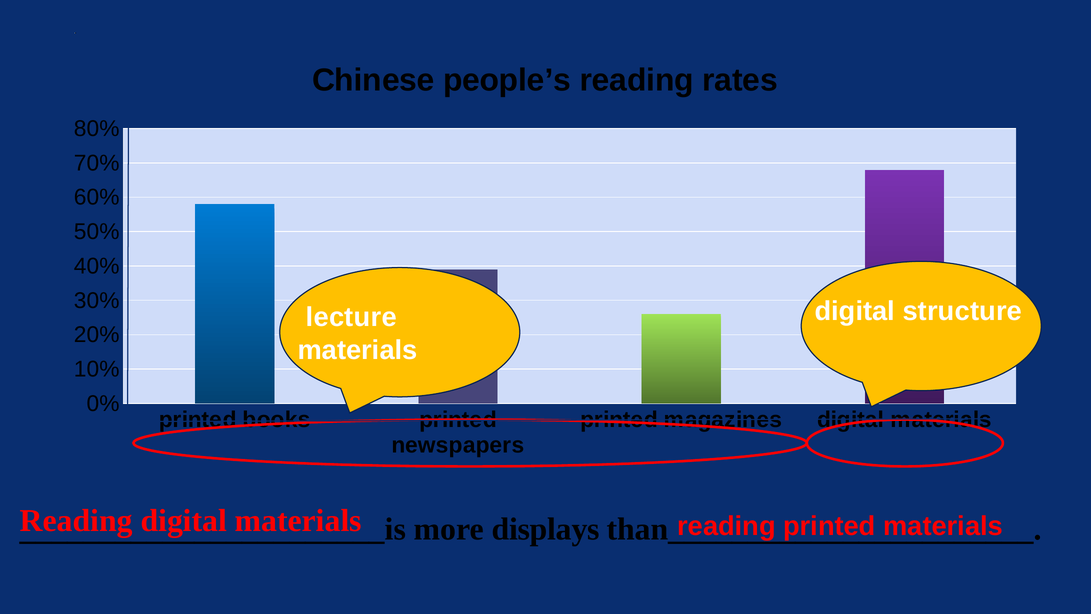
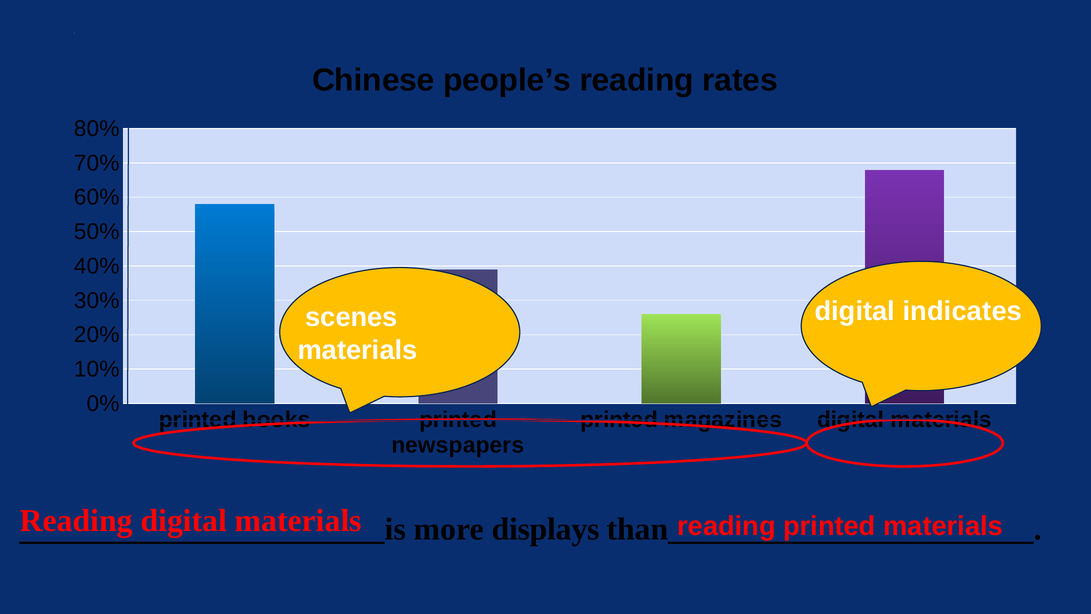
structure: structure -> indicates
lecture: lecture -> scenes
